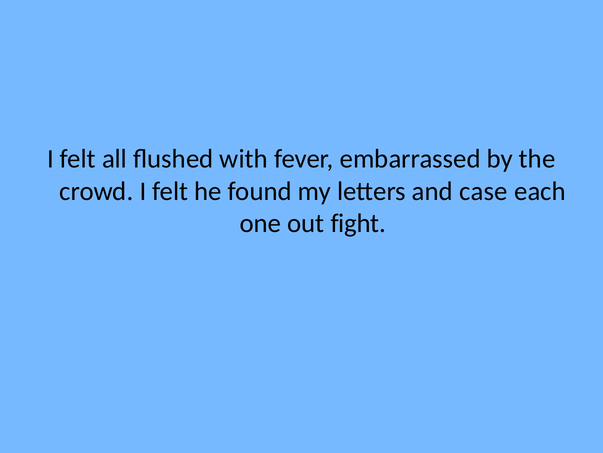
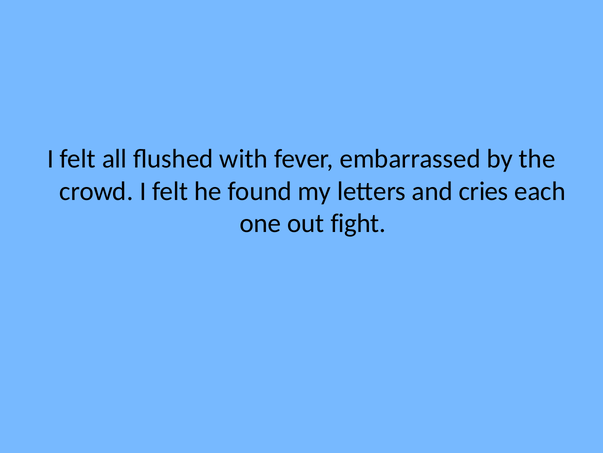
case: case -> cries
